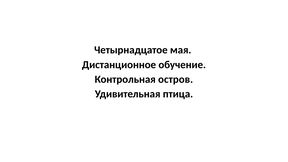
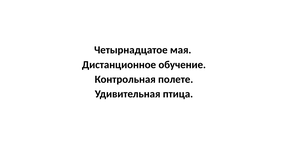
остров: остров -> полете
